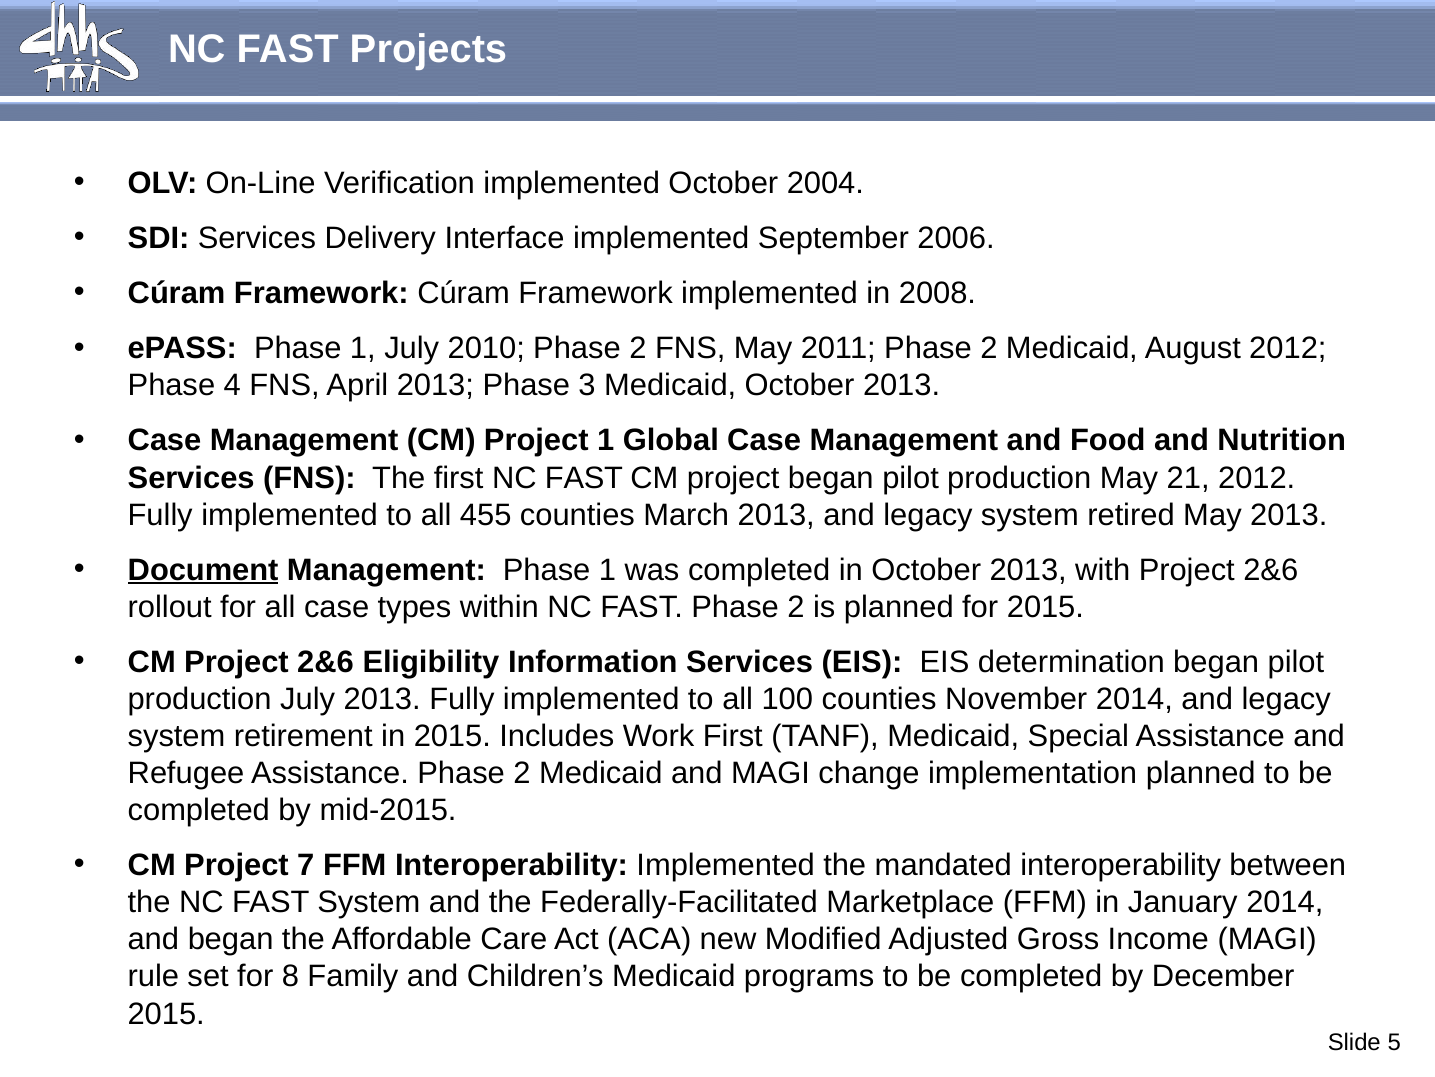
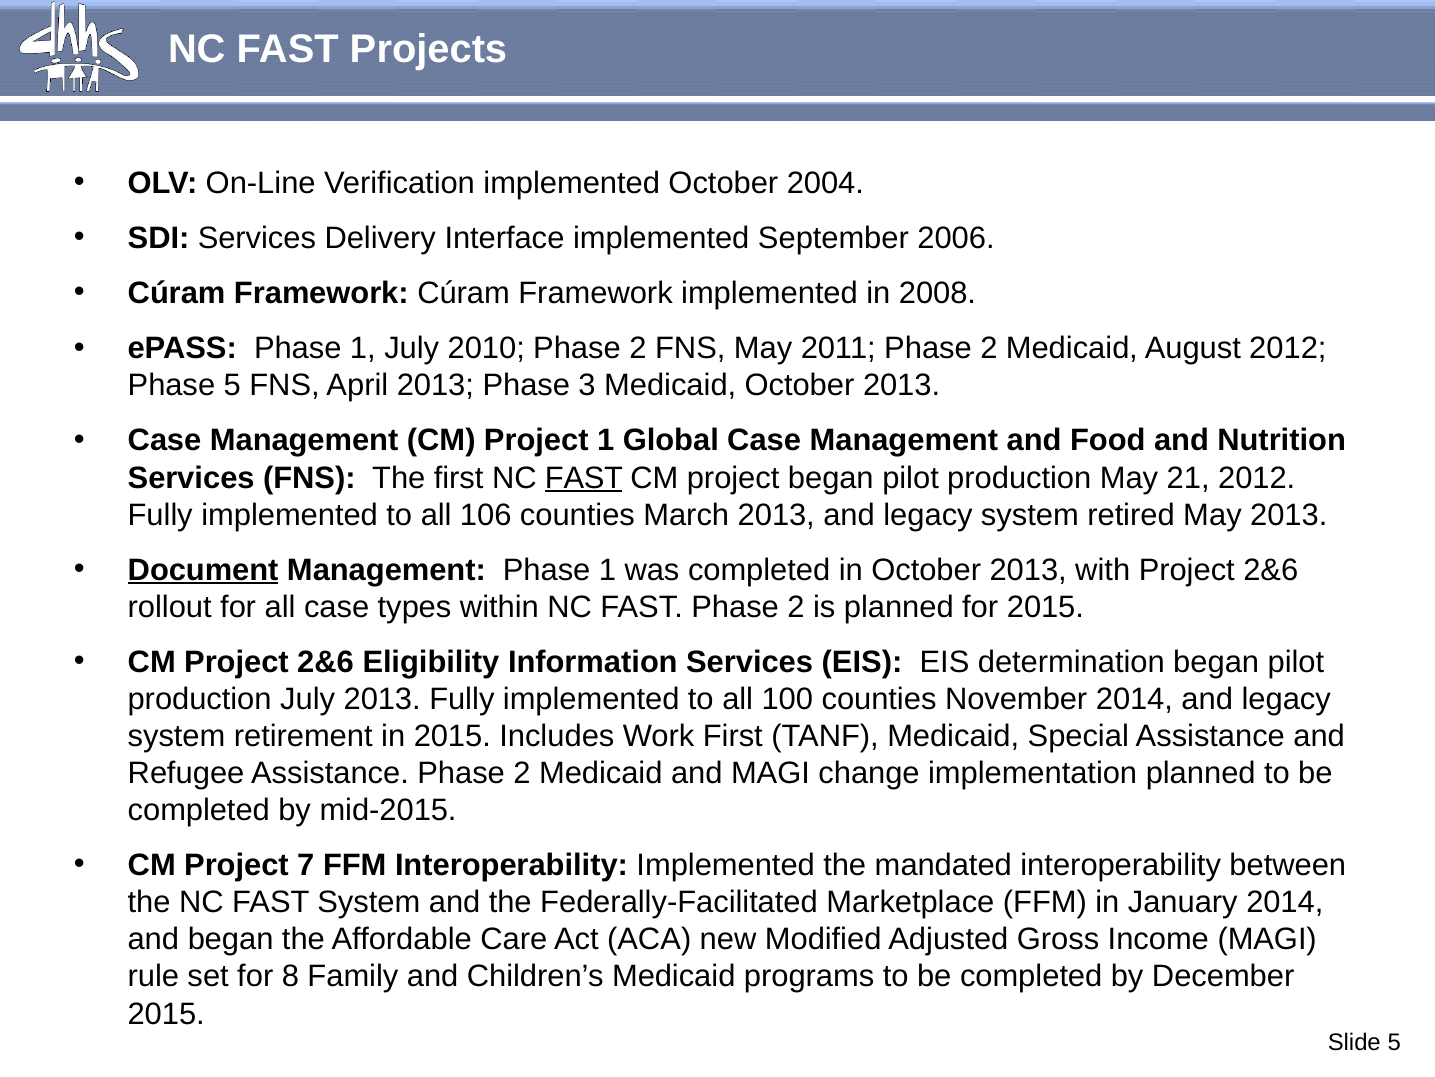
Phase 4: 4 -> 5
FAST at (584, 477) underline: none -> present
455: 455 -> 106
